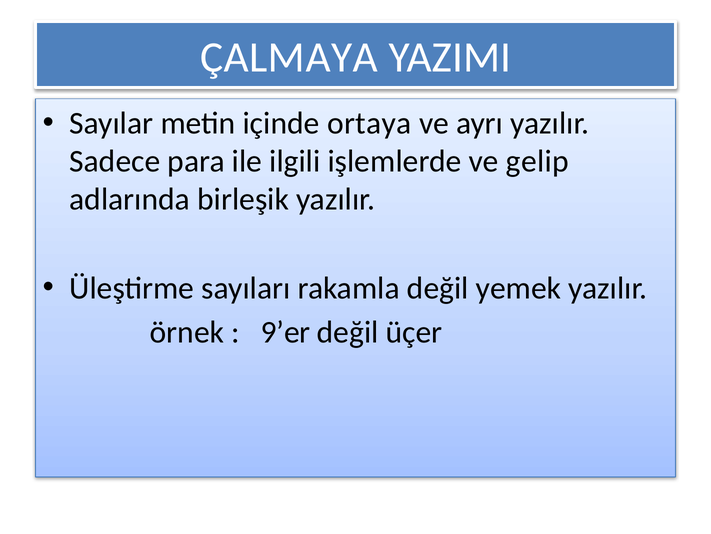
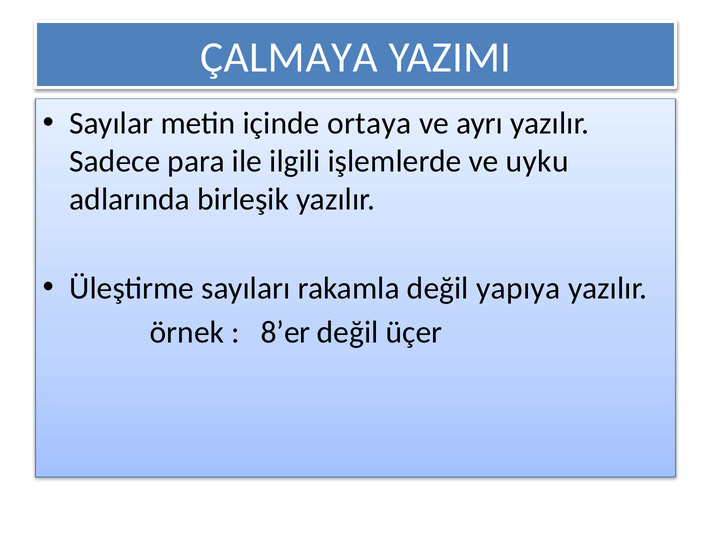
gelip: gelip -> uyku
yemek: yemek -> yapıya
9’er: 9’er -> 8’er
